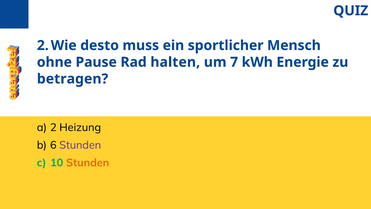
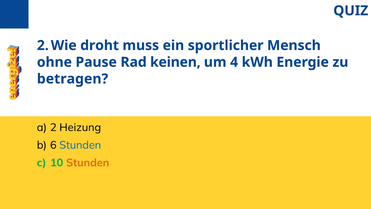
desto: desto -> droht
halten: halten -> keinen
7: 7 -> 4
Stunden at (80, 145) colour: purple -> blue
